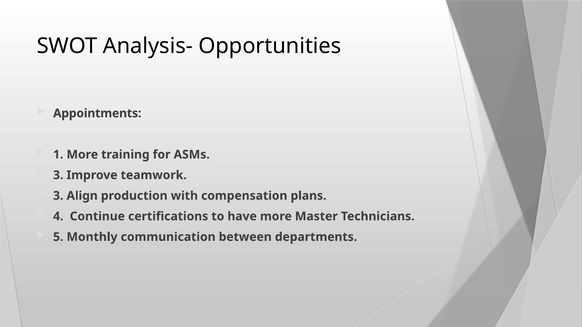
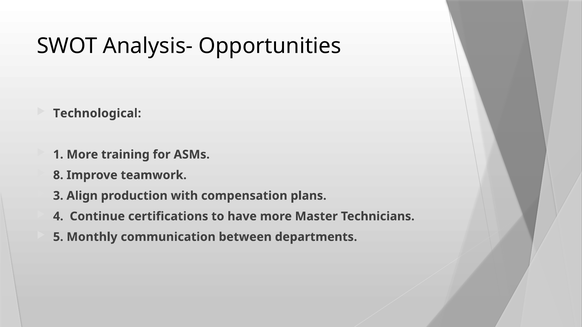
Appointments: Appointments -> Technological
3 at (58, 175): 3 -> 8
